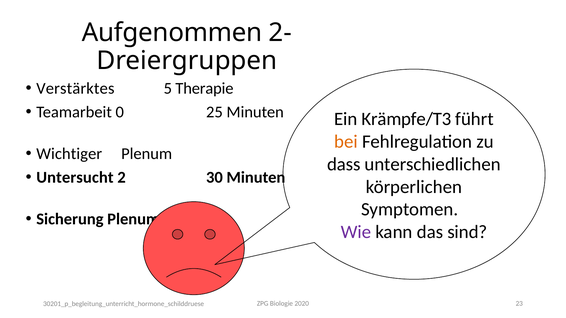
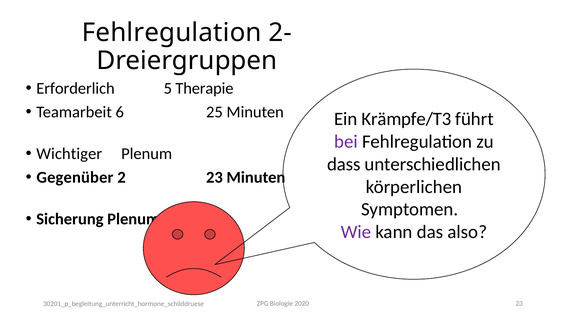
Aufgenommen at (172, 33): Aufgenommen -> Fehlregulation
Verstärktes: Verstärktes -> Erforderlich
0: 0 -> 6
bei colour: orange -> purple
Untersucht: Untersucht -> Gegenüber
2 30: 30 -> 23
sind: sind -> also
